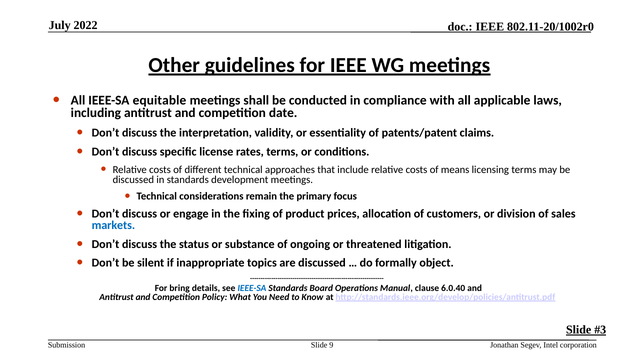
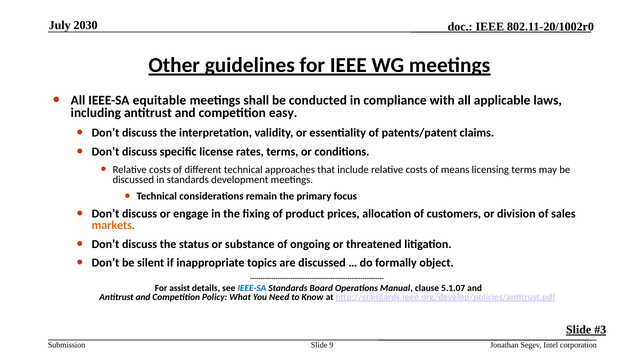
2022: 2022 -> 2030
date: date -> easy
markets colour: blue -> orange
bring: bring -> assist
6.0.40: 6.0.40 -> 5.1.07
